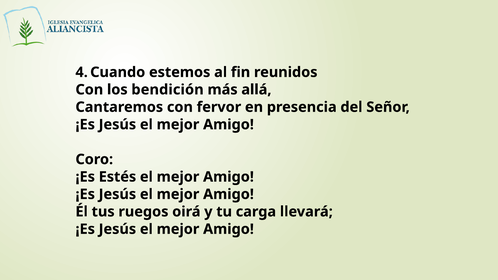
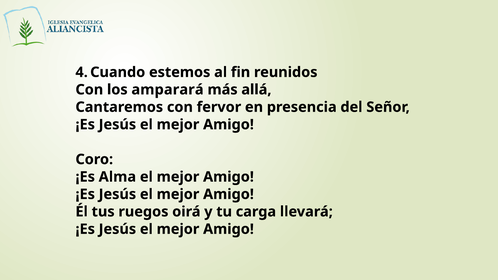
bendición: bendición -> amparará
Estés: Estés -> Alma
